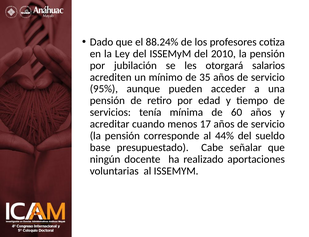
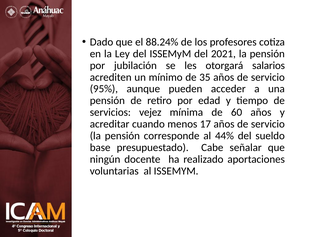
2010: 2010 -> 2021
tenía: tenía -> vejez
